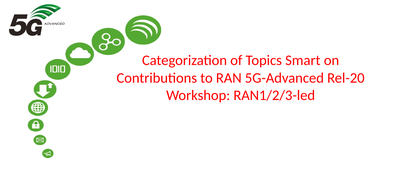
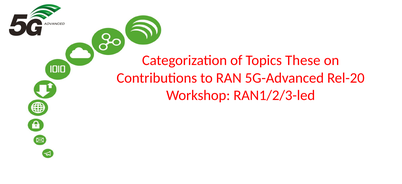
Smart: Smart -> These
